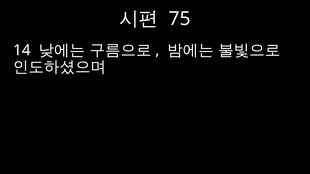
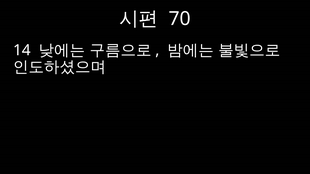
75: 75 -> 70
